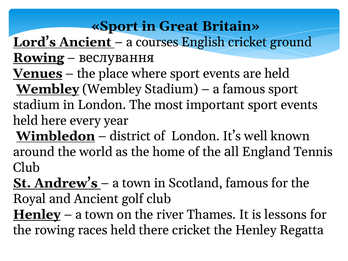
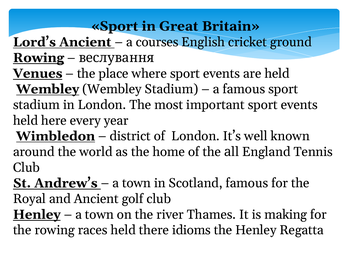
lessons: lessons -> making
there cricket: cricket -> idioms
